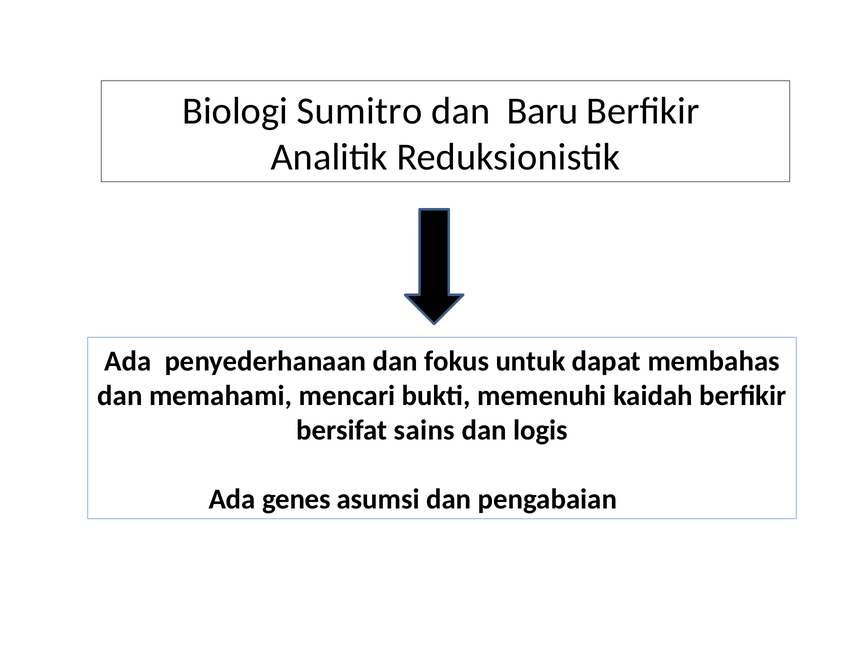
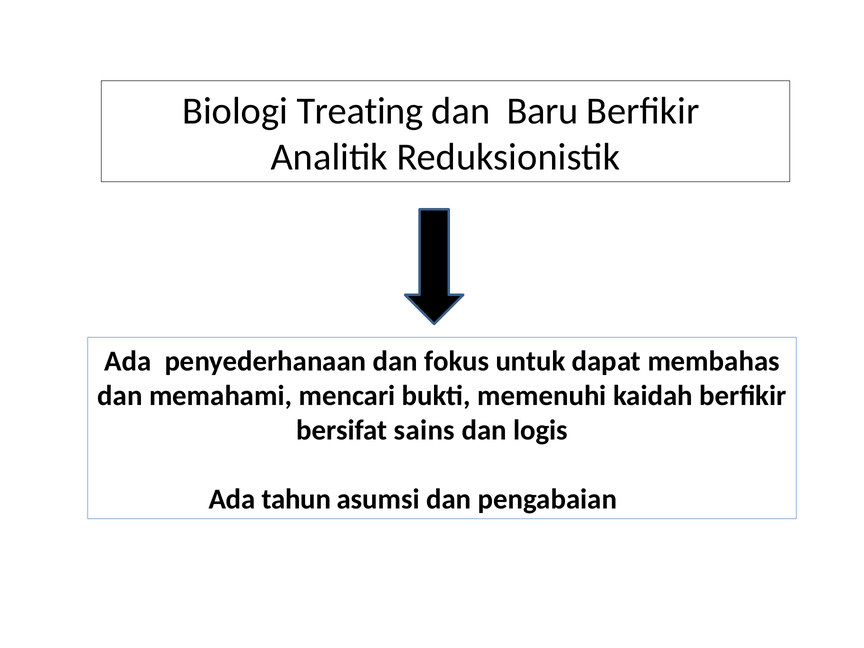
Sumitro: Sumitro -> Treating
genes: genes -> tahun
